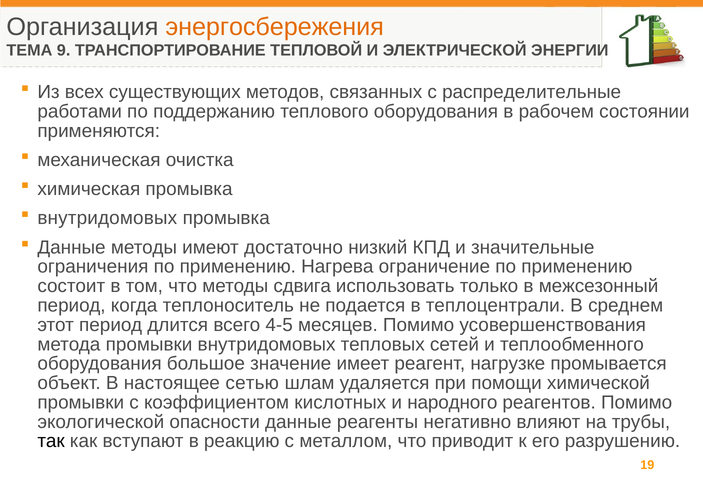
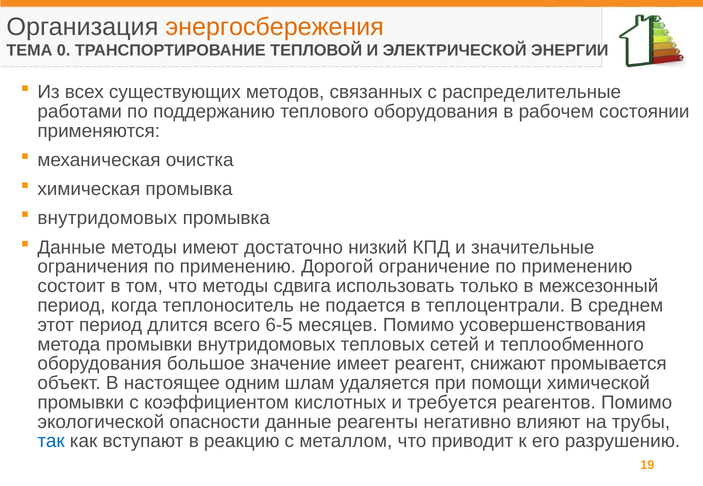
9: 9 -> 0
Нагрева: Нагрева -> Дорогой
4-5: 4-5 -> 6-5
нагрузке: нагрузке -> снижают
сетью: сетью -> одним
народного: народного -> требуется
так colour: black -> blue
